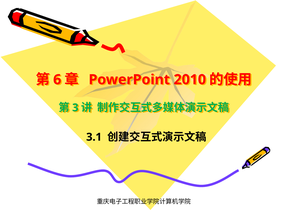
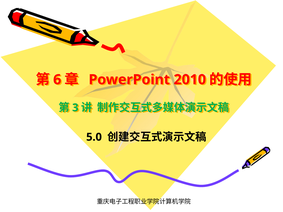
3.1: 3.1 -> 5.0
